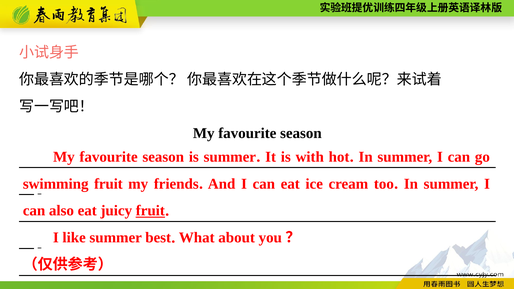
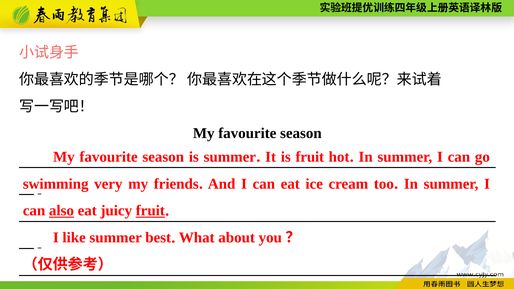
is with: with -> fruit
fruit at (108, 184): fruit -> very
also underline: none -> present
